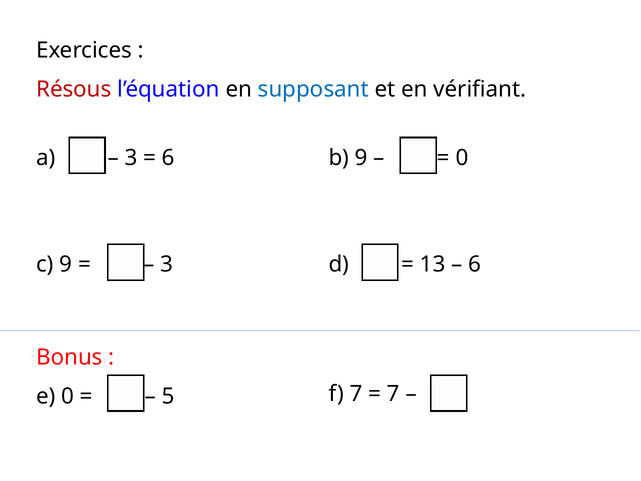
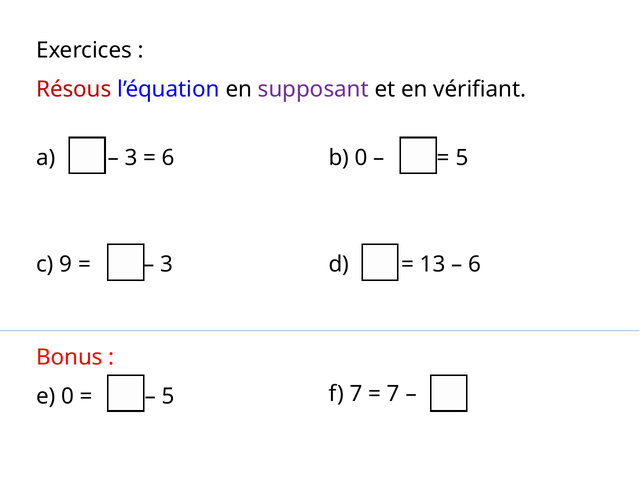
supposant colour: blue -> purple
b 9: 9 -> 0
0 at (462, 158): 0 -> 5
